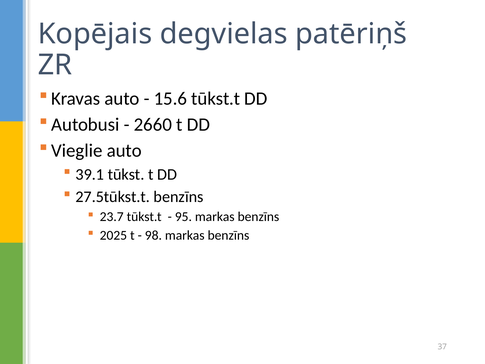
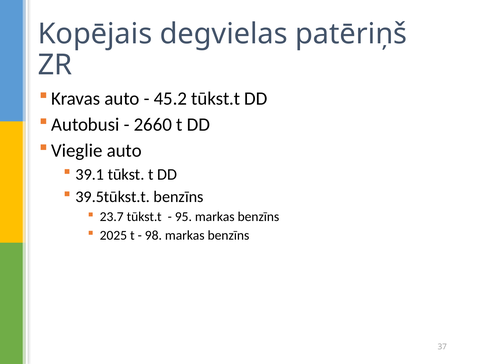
15.6: 15.6 -> 45.2
27.5tūkst.t: 27.5tūkst.t -> 39.5tūkst.t
